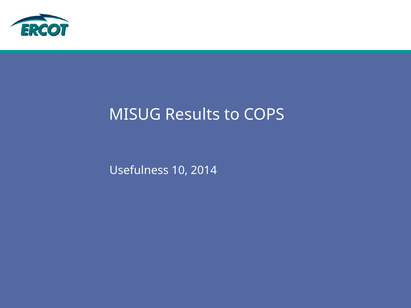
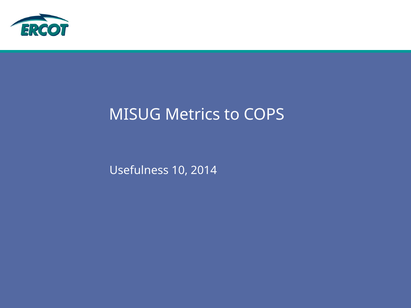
Results: Results -> Metrics
